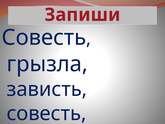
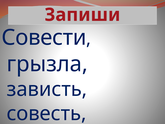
Совесть at (44, 37): Совесть -> Совести
